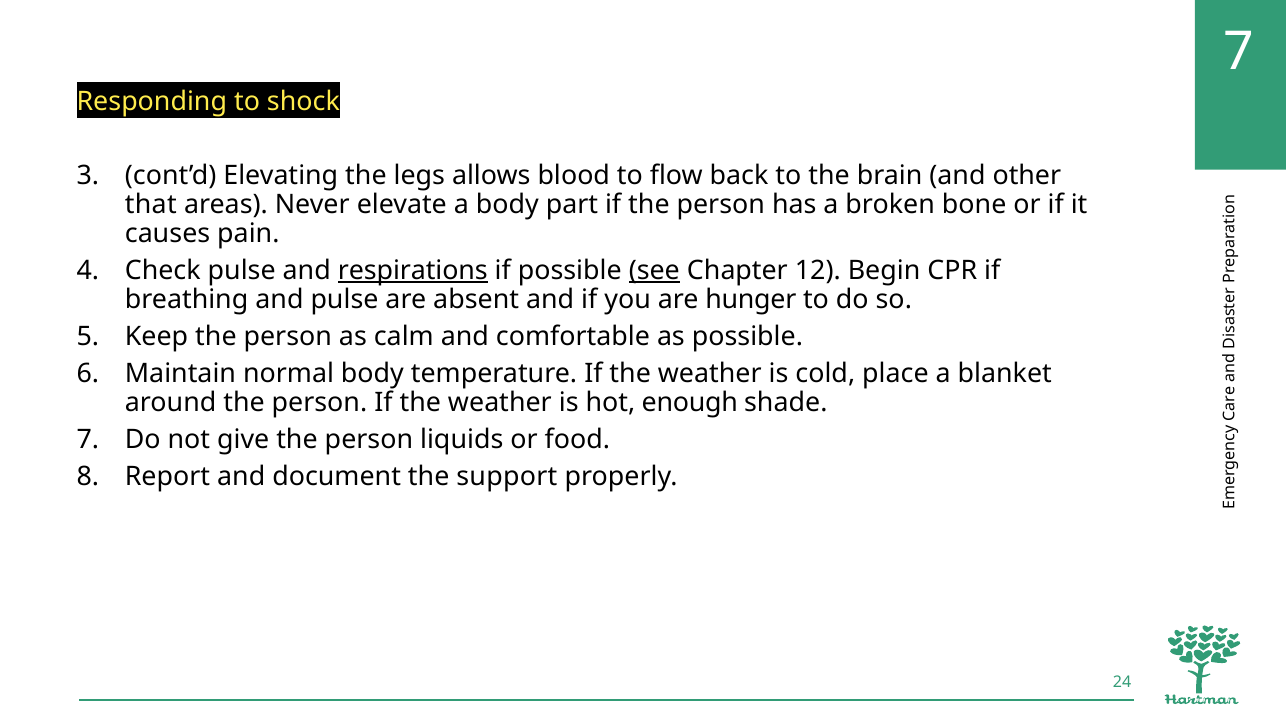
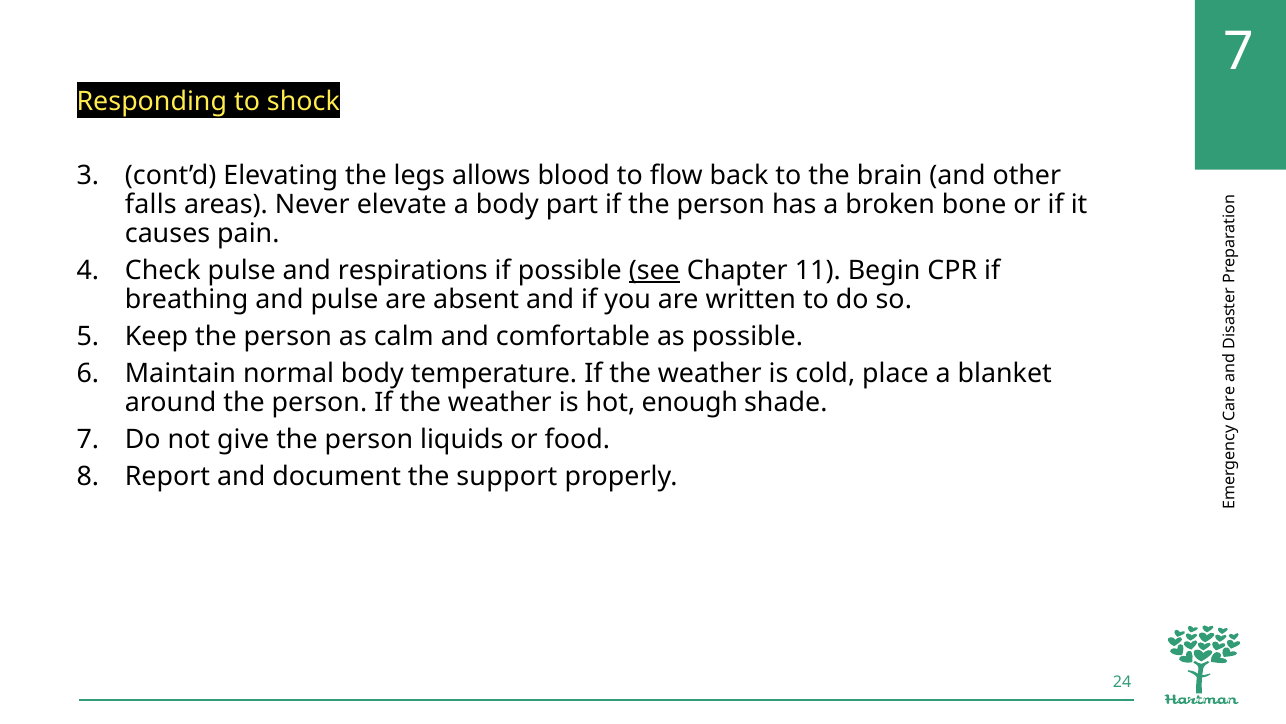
that: that -> falls
respirations underline: present -> none
12: 12 -> 11
hunger: hunger -> written
